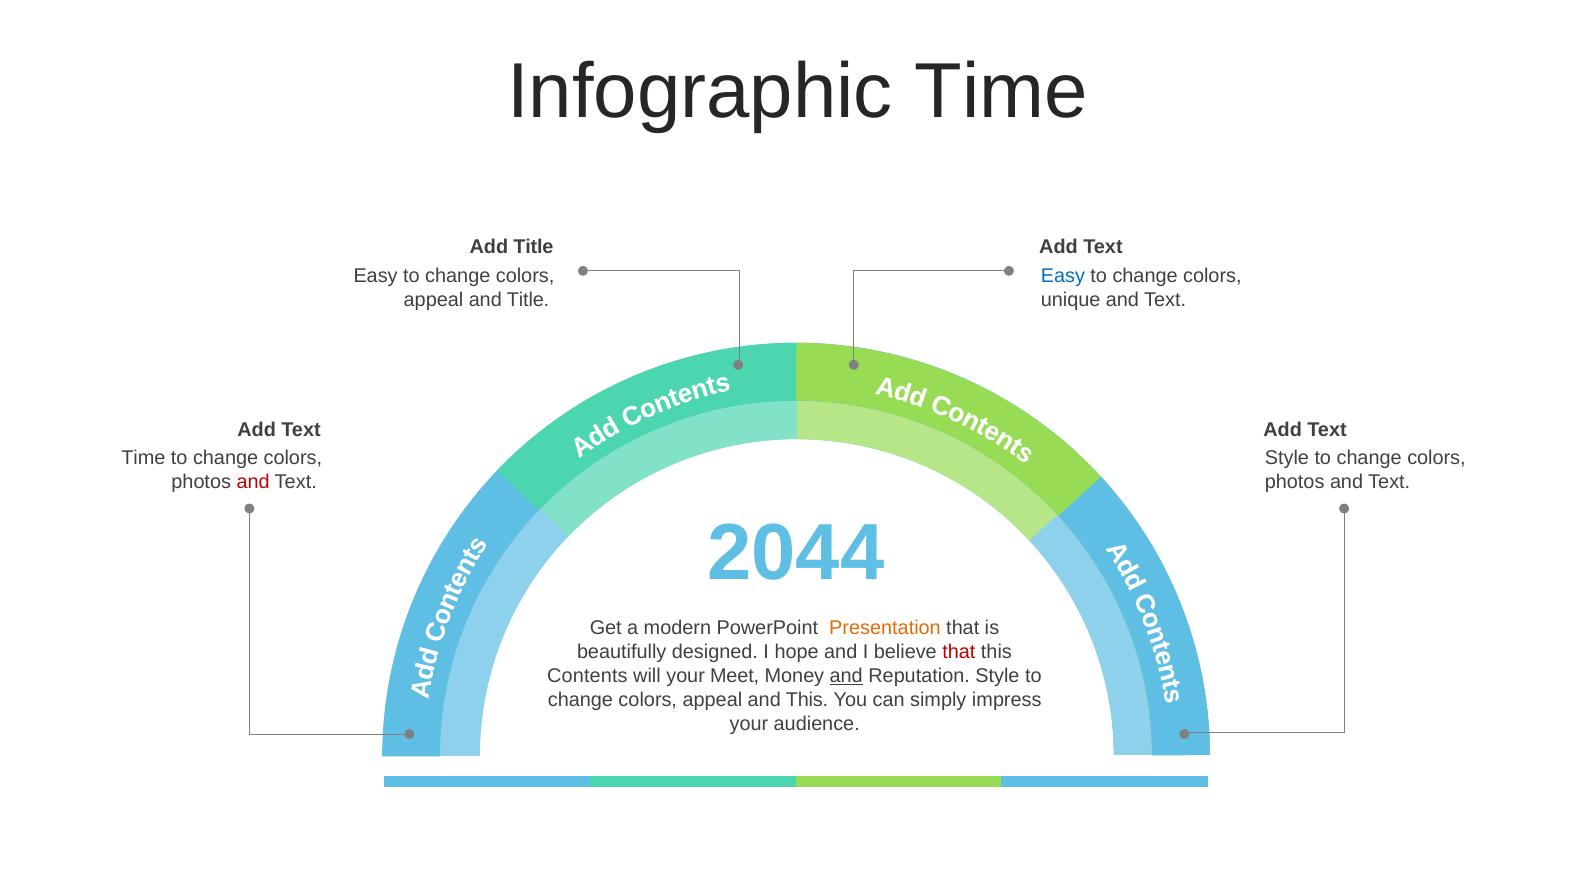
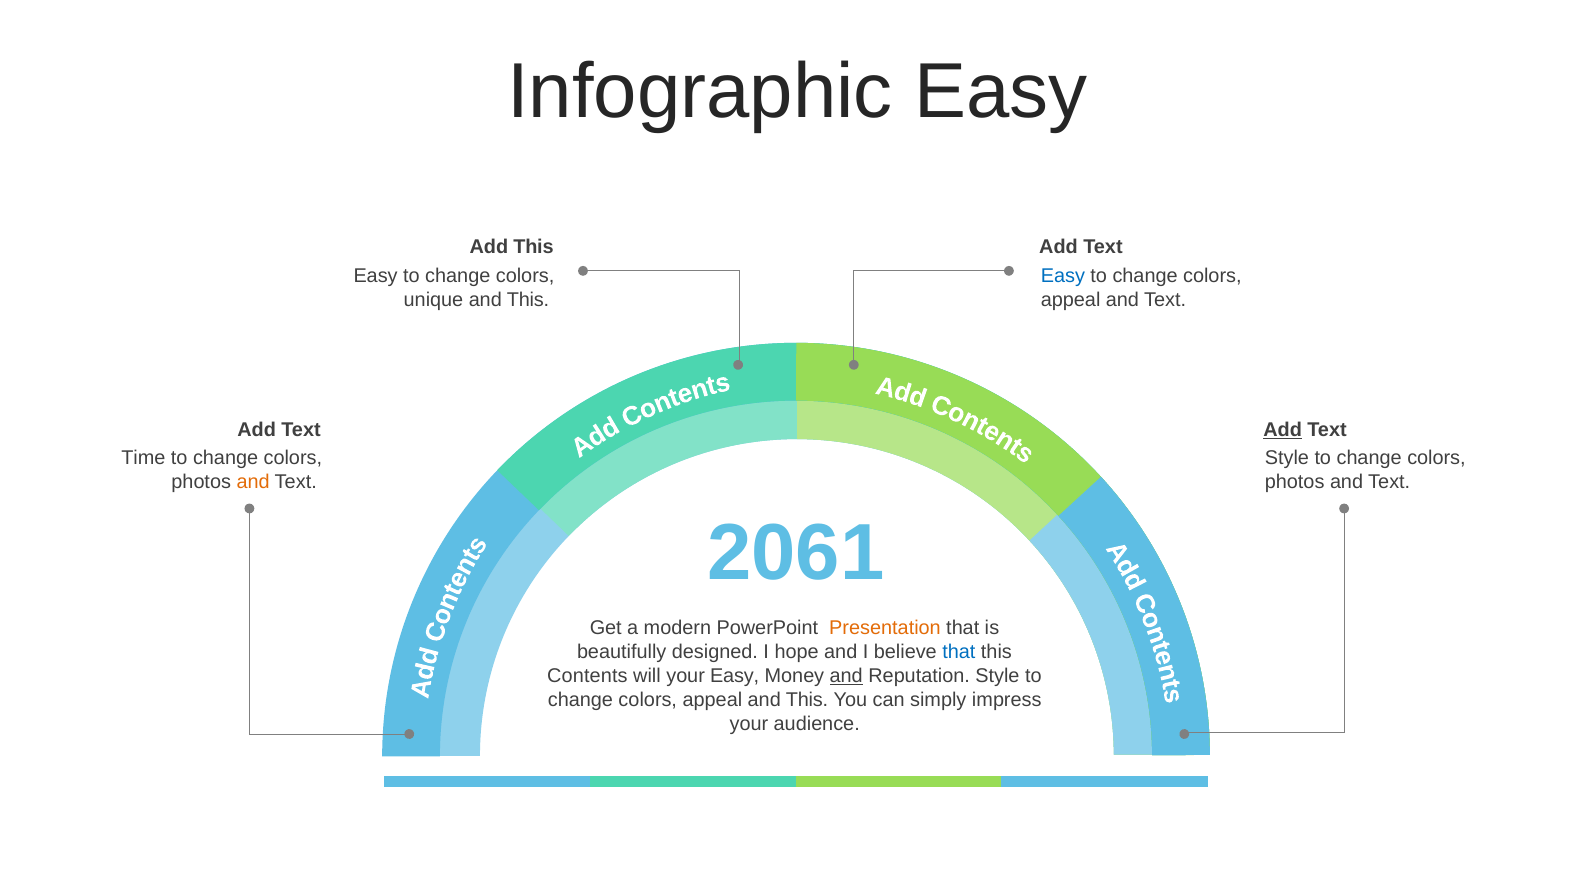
Infographic Time: Time -> Easy
Add Title: Title -> This
appeal at (433, 300): appeal -> unique
Title at (528, 300): Title -> This
unique at (1071, 300): unique -> appeal
Add at (1283, 430) underline: none -> present
and at (253, 482) colour: red -> orange
2044: 2044 -> 2061
that at (959, 653) colour: red -> blue
your Meet: Meet -> Easy
